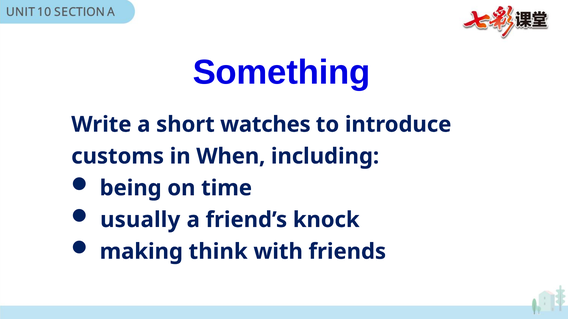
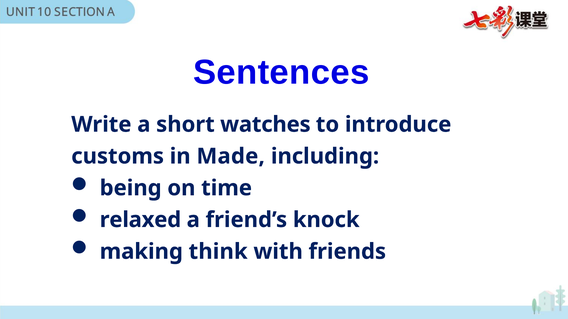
Something: Something -> Sentences
When: When -> Made
usually: usually -> relaxed
